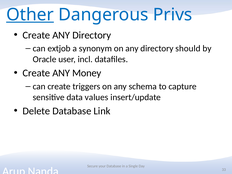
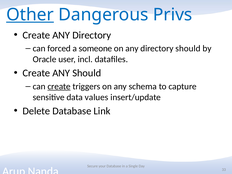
extjob: extjob -> forced
synonym: synonym -> someone
ANY Money: Money -> Should
create at (59, 86) underline: none -> present
